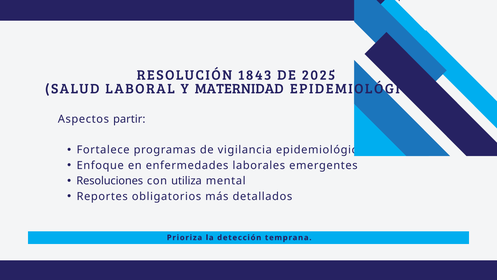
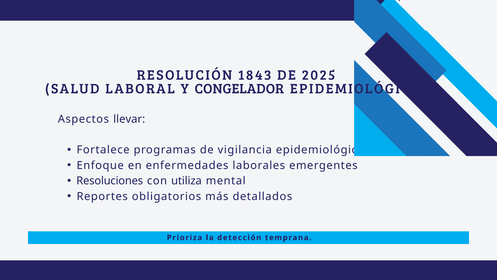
MATERNIDAD: MATERNIDAD -> CONGELADOR
partir: partir -> llevar
